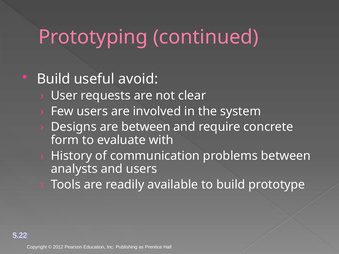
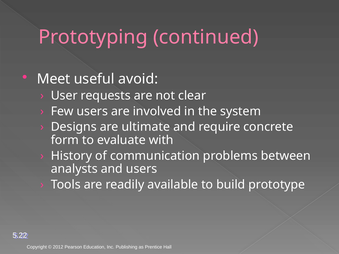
Build at (54, 79): Build -> Meet
are between: between -> ultimate
